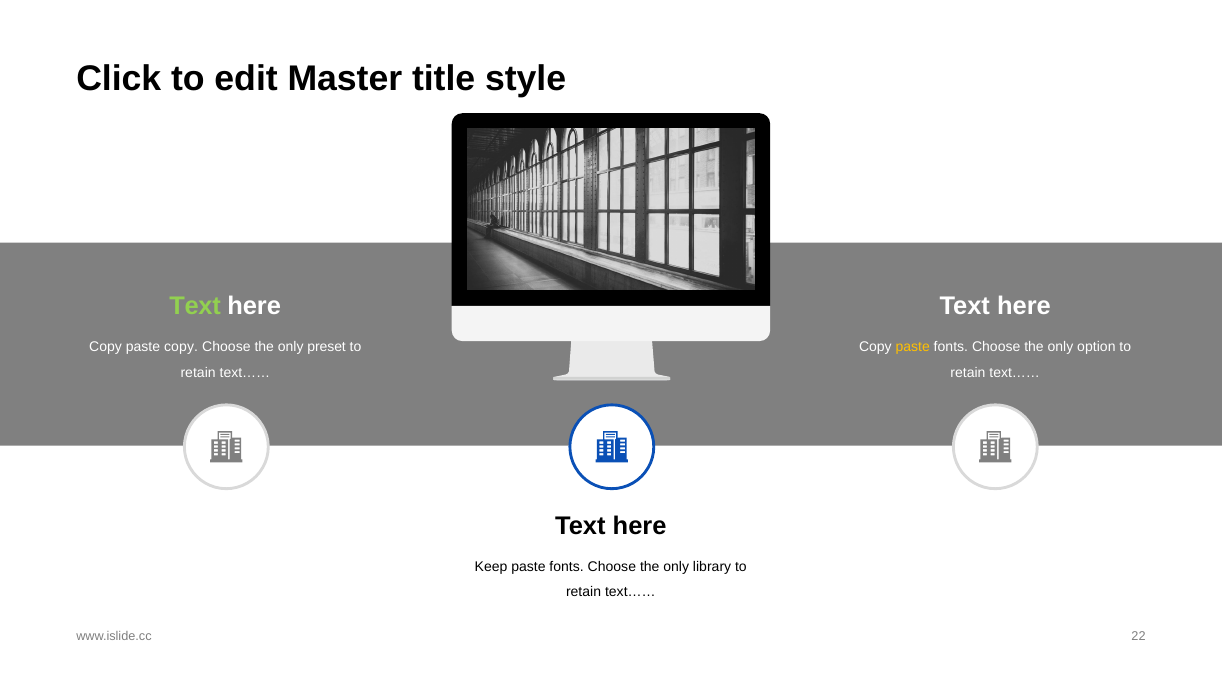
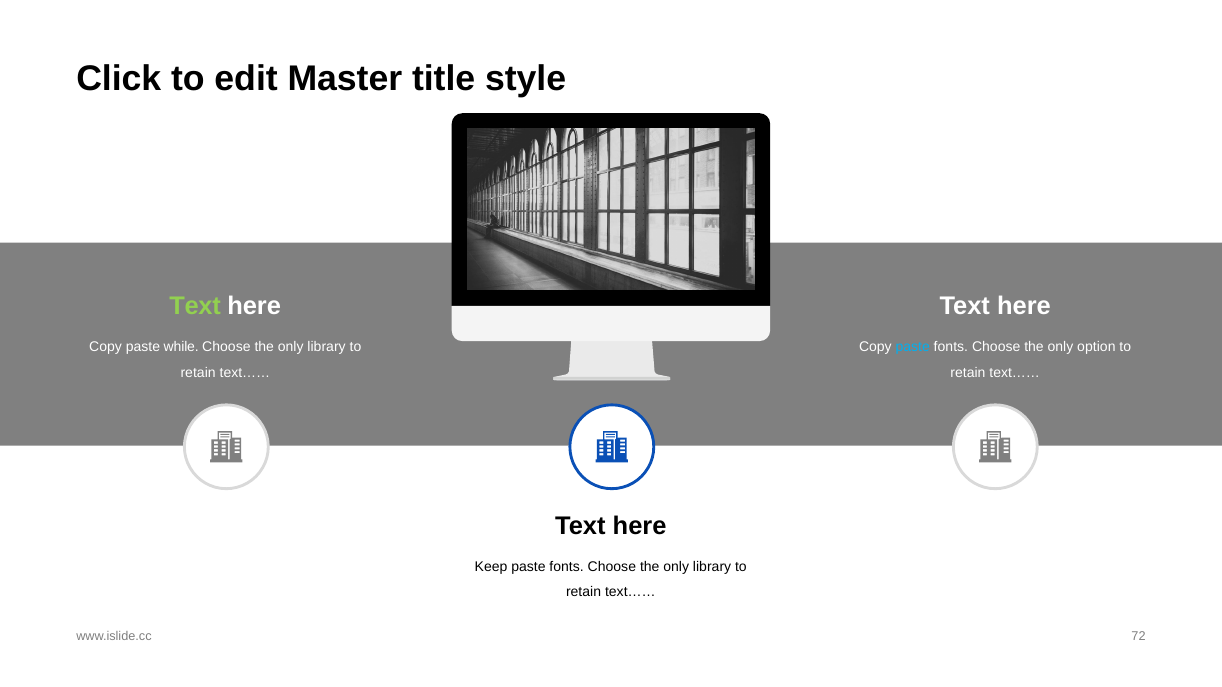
paste copy: copy -> while
preset at (327, 347): preset -> library
paste at (913, 347) colour: yellow -> light blue
22: 22 -> 72
